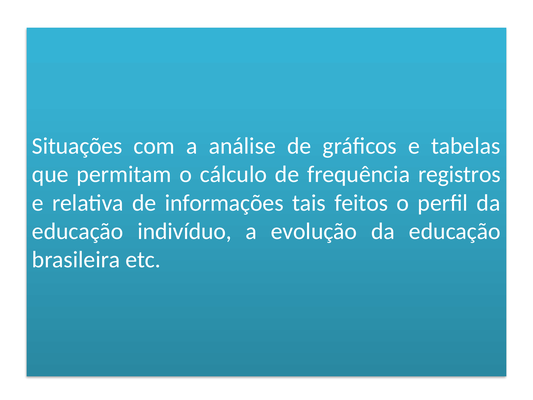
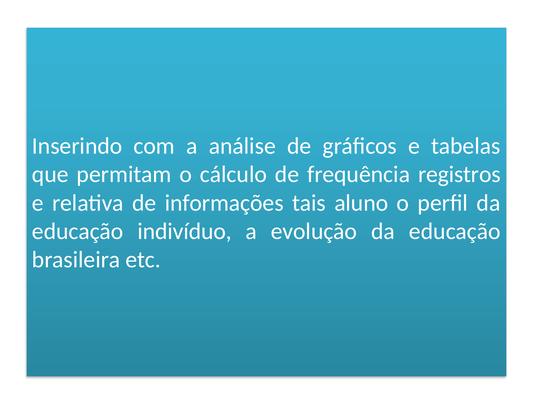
Situações: Situações -> Inserindo
feitos: feitos -> aluno
